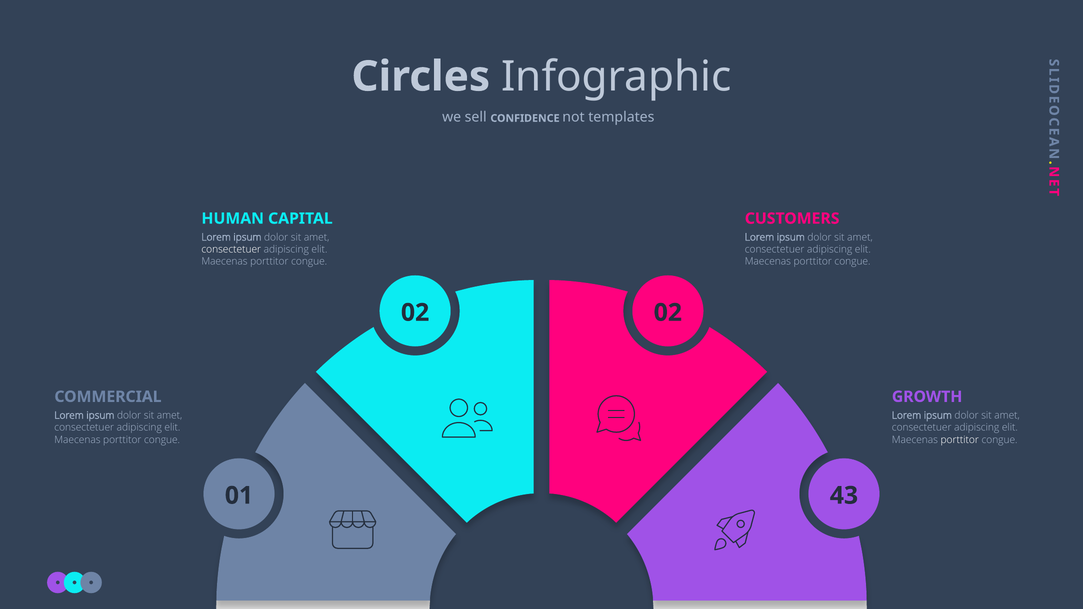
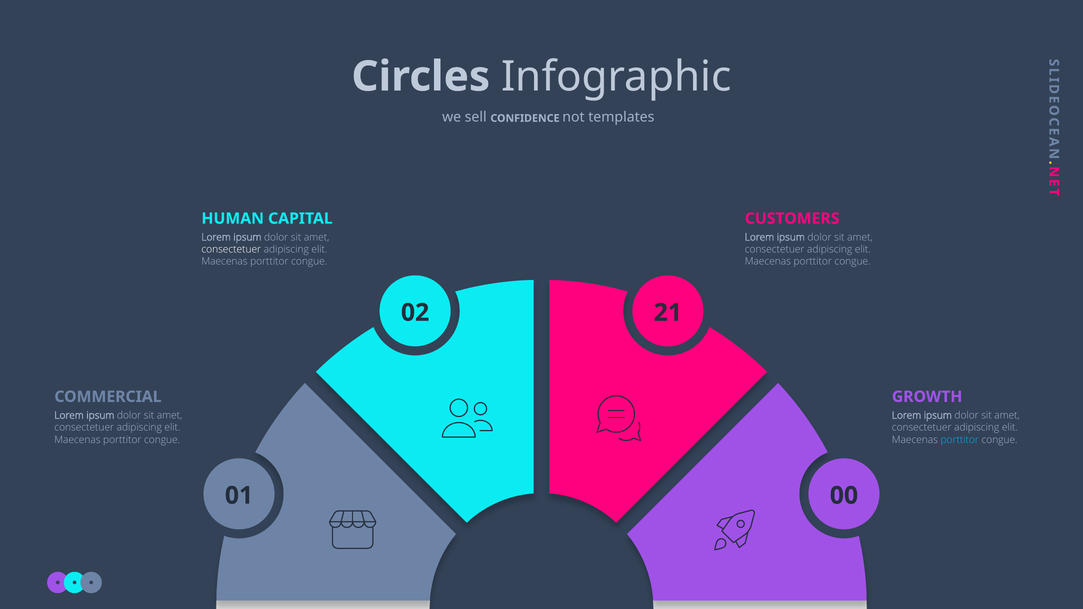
02 02: 02 -> 21
porttitor at (960, 440) colour: white -> light blue
43: 43 -> 00
